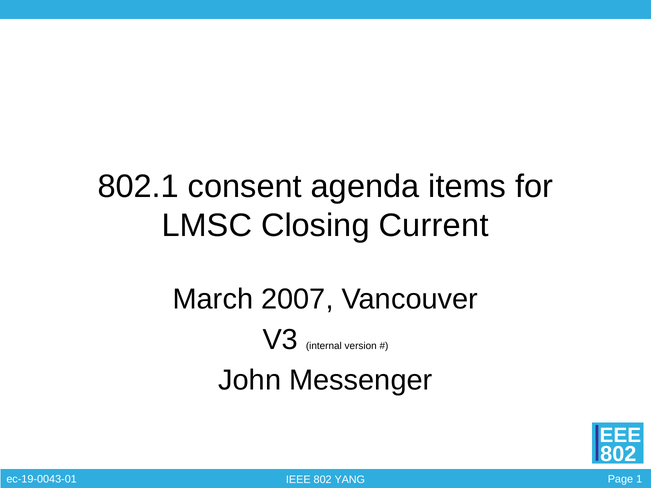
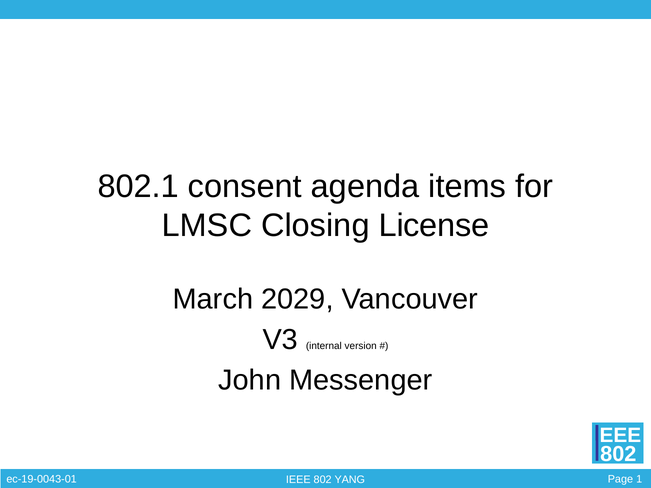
Current: Current -> License
2007: 2007 -> 2029
